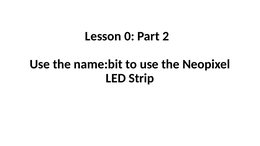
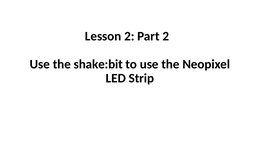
Lesson 0: 0 -> 2
name:bit: name:bit -> shake:bit
